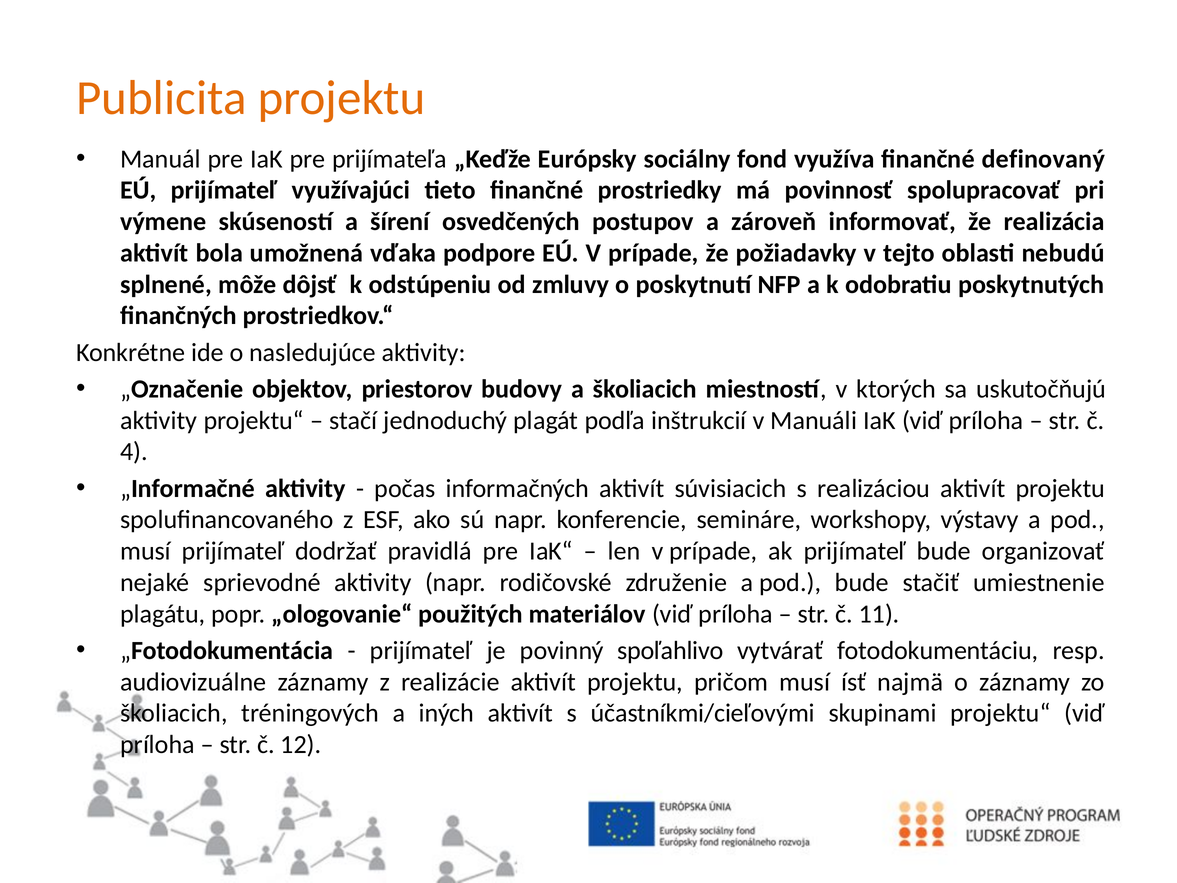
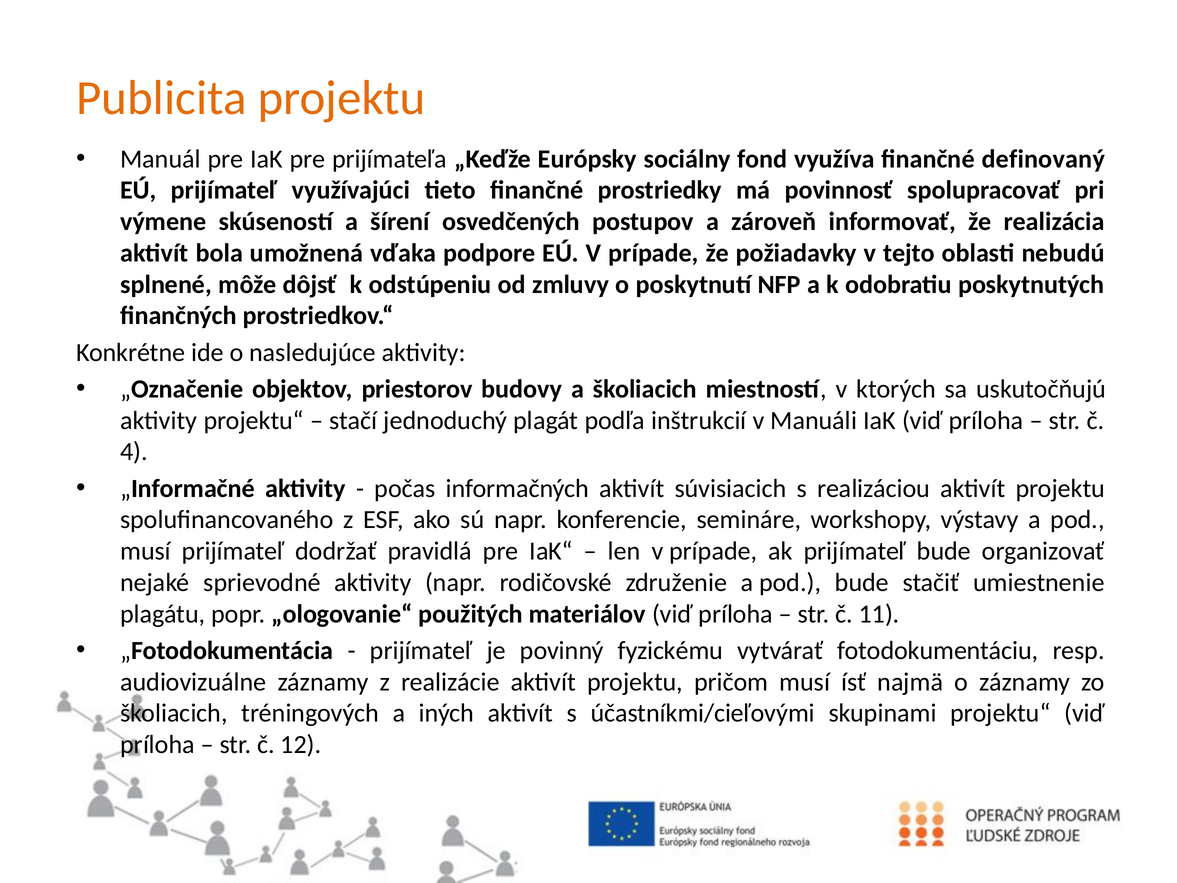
spoľahlivo: spoľahlivo -> fyzickému
